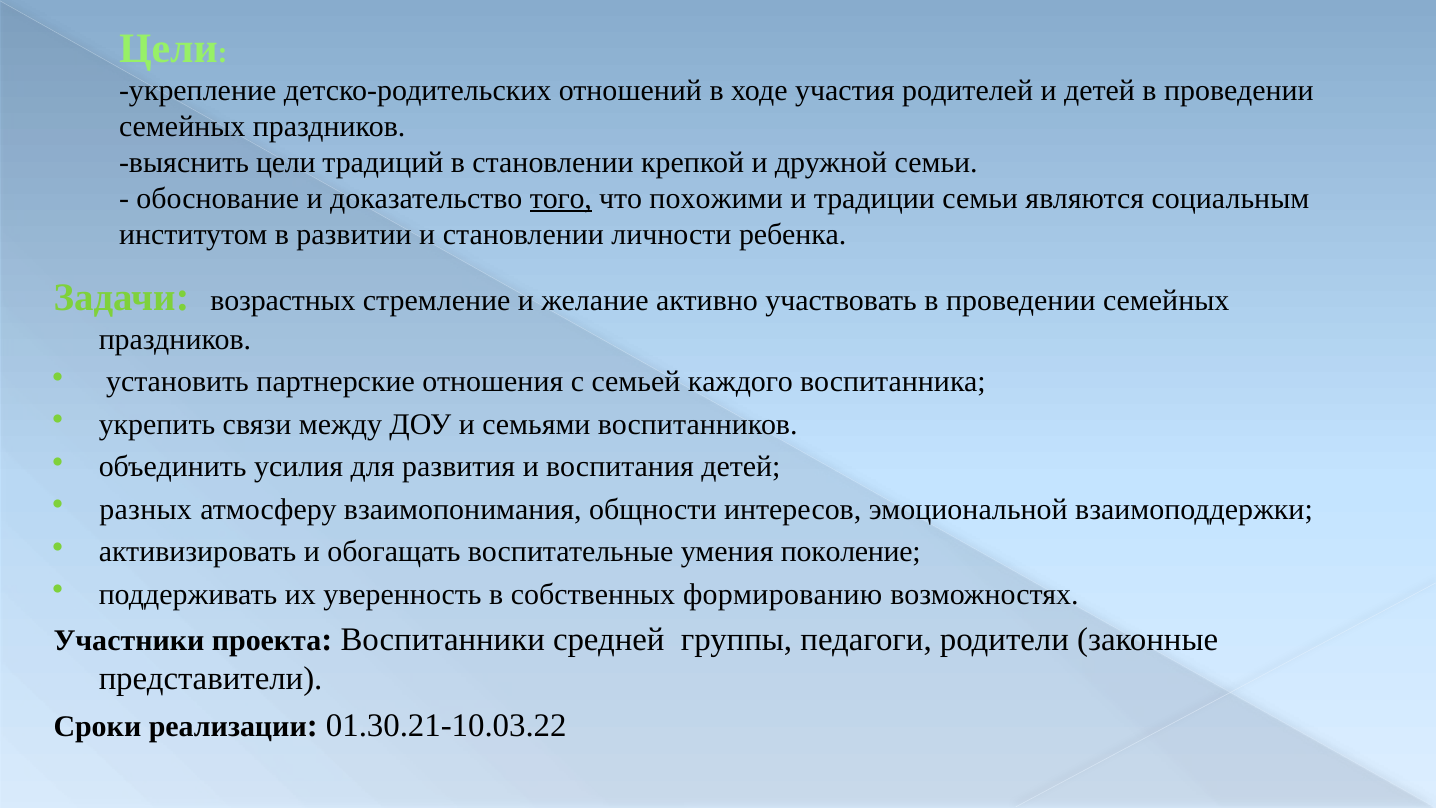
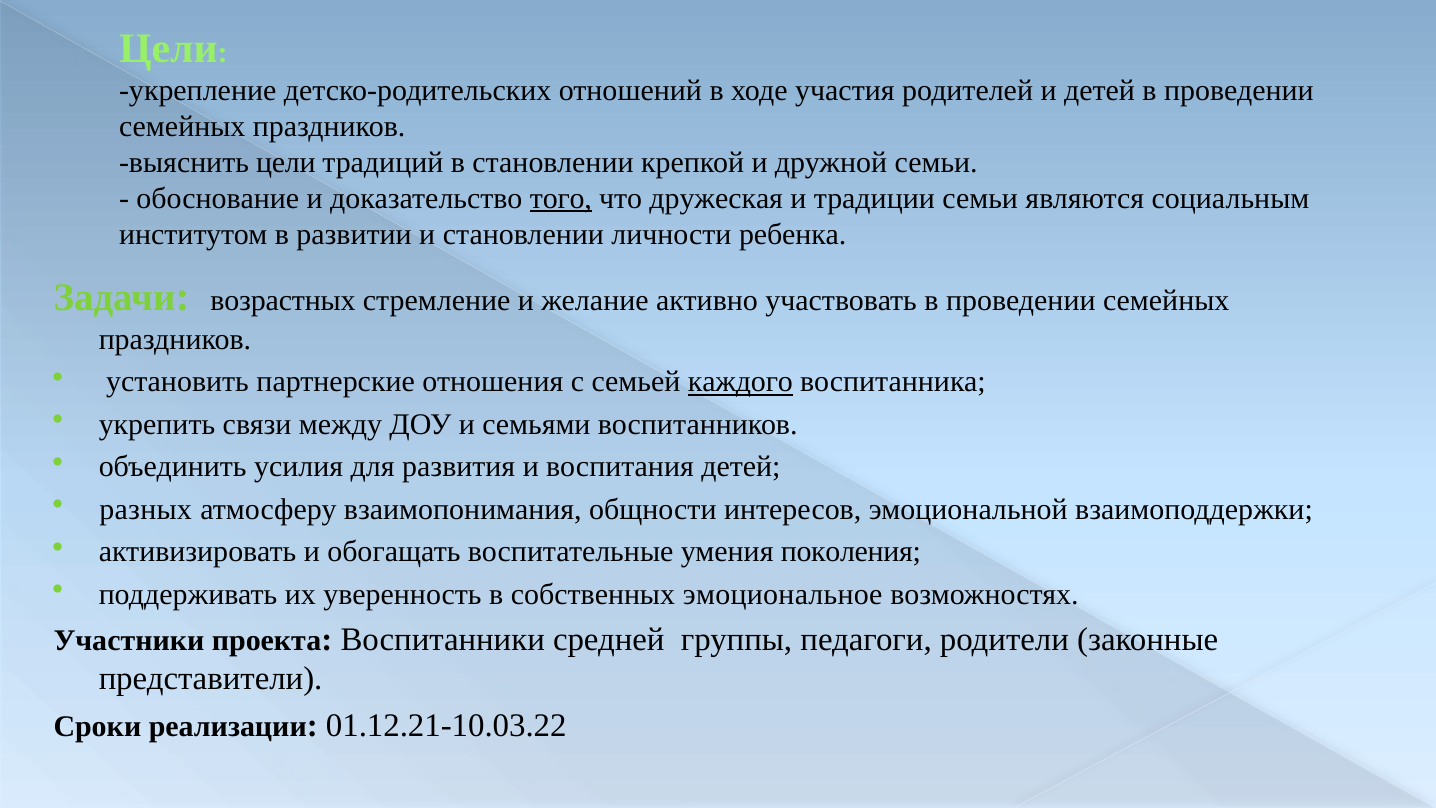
похожими: похожими -> дружеская
каждого underline: none -> present
поколение: поколение -> поколения
формированию: формированию -> эмоциональное
01.30.21-10.03.22: 01.30.21-10.03.22 -> 01.12.21-10.03.22
